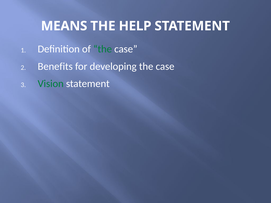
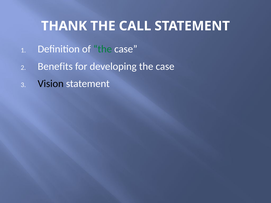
MEANS: MEANS -> THANK
HELP: HELP -> CALL
Vision colour: green -> black
